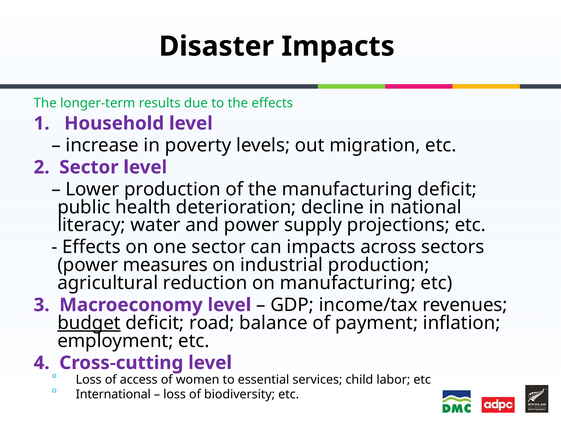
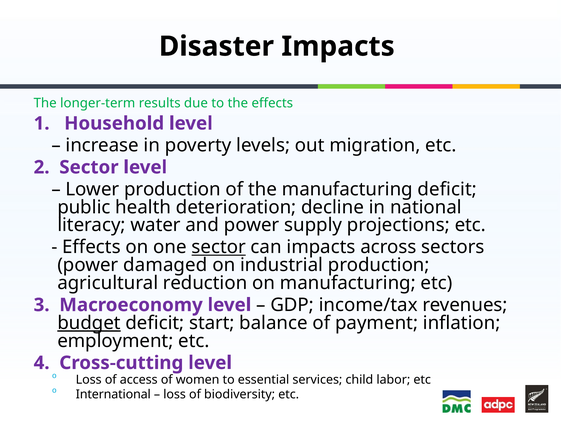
sector at (219, 247) underline: none -> present
measures: measures -> damaged
road: road -> start
